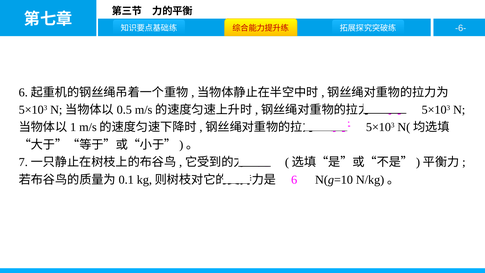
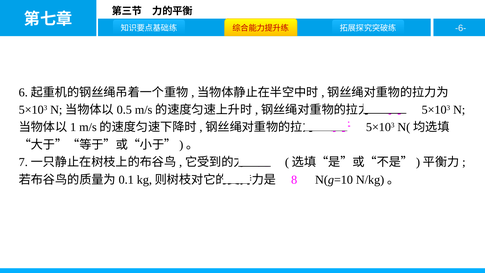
6: 6 -> 8
